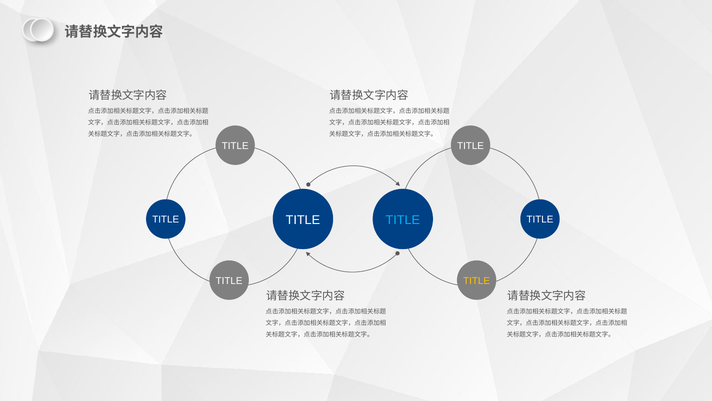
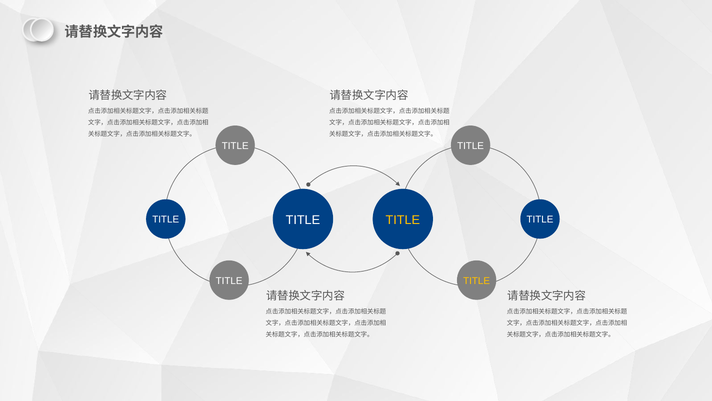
TITLE at (403, 220) colour: light blue -> yellow
